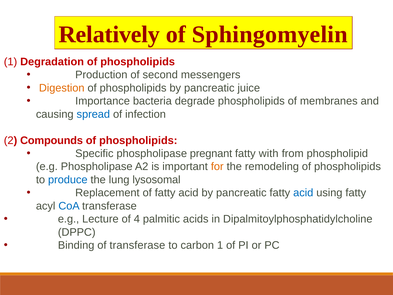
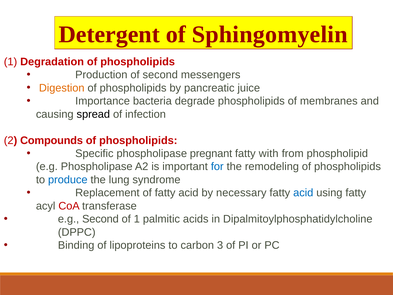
Relatively: Relatively -> Detergent
spread colour: blue -> black
for colour: orange -> blue
lysosomal: lysosomal -> syndrome
acid by pancreatic: pancreatic -> necessary
CoA colour: blue -> red
e.g Lecture: Lecture -> Second
of 4: 4 -> 1
of transferase: transferase -> lipoproteins
carbon 1: 1 -> 3
